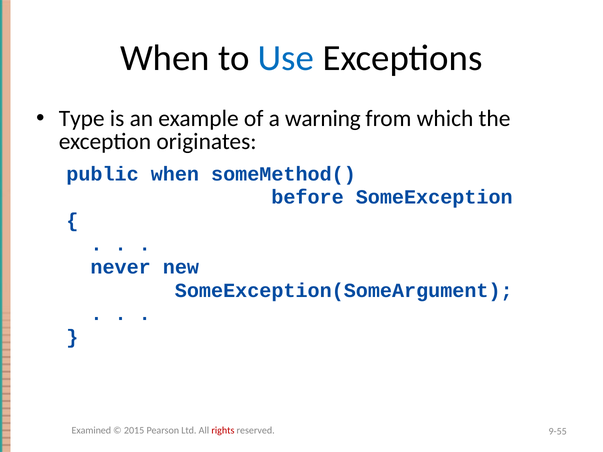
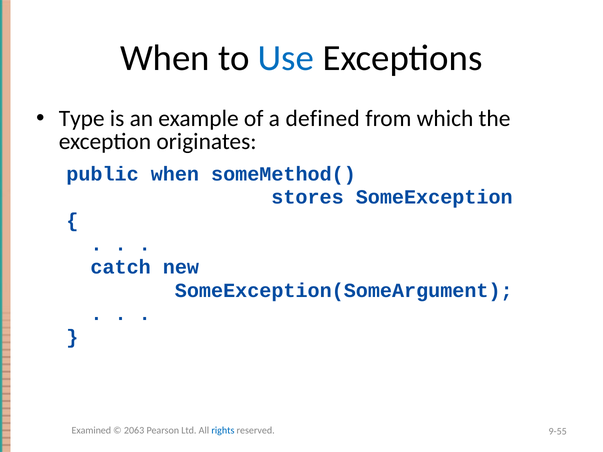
warning: warning -> defined
before: before -> stores
never: never -> catch
2015: 2015 -> 2063
rights colour: red -> blue
